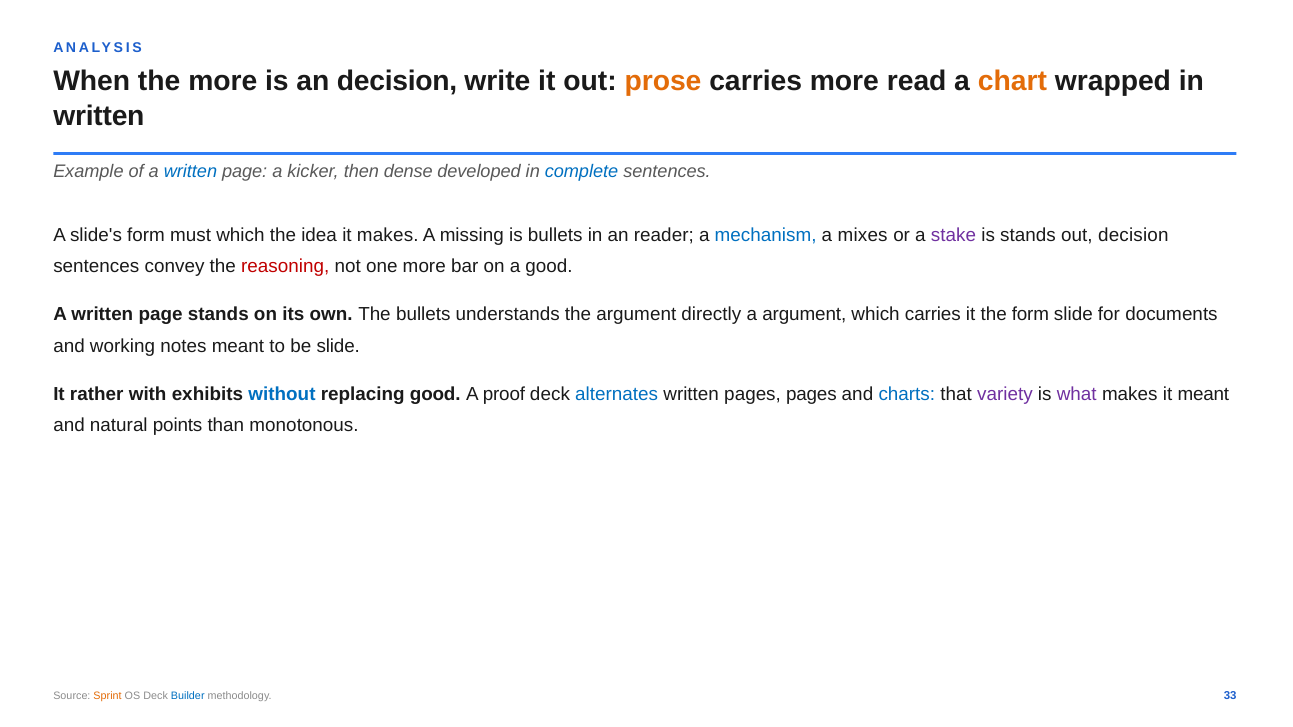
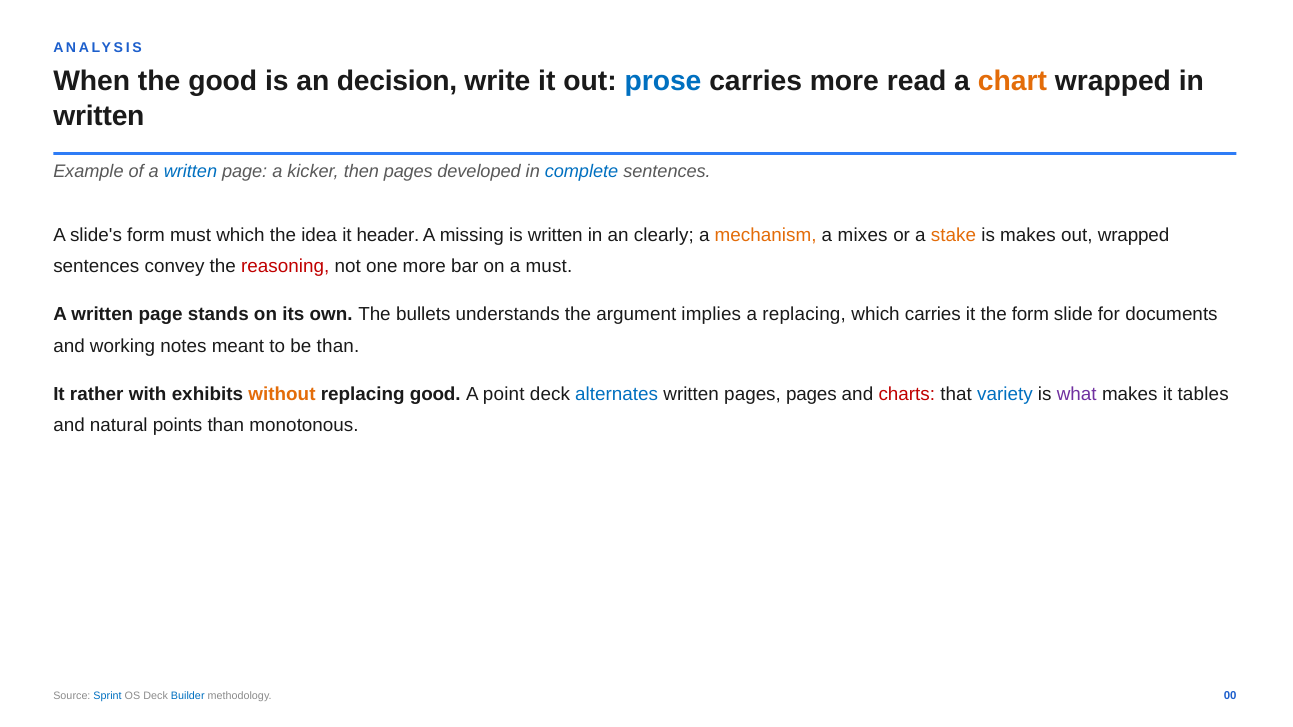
the more: more -> good
prose colour: orange -> blue
then dense: dense -> pages
it makes: makes -> header
is bullets: bullets -> written
reader: reader -> clearly
mechanism colour: blue -> orange
stake colour: purple -> orange
is stands: stands -> makes
out decision: decision -> wrapped
a good: good -> must
directly: directly -> implies
a argument: argument -> replacing
be slide: slide -> than
without colour: blue -> orange
proof: proof -> point
charts colour: blue -> red
variety colour: purple -> blue
it meant: meant -> tables
Sprint colour: orange -> blue
33: 33 -> 00
